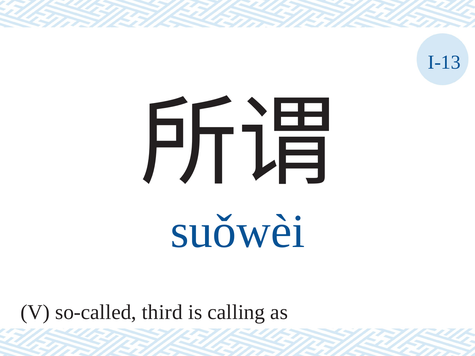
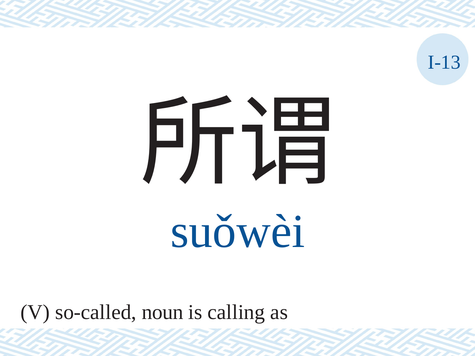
third: third -> noun
